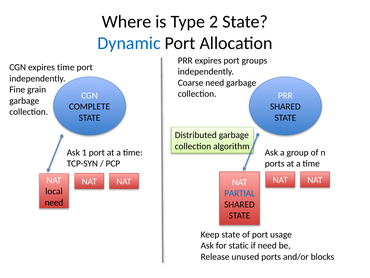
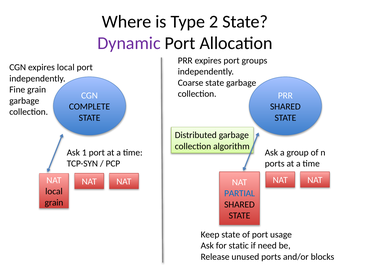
Dynamic colour: blue -> purple
expires time: time -> local
Coarse need: need -> state
need at (54, 202): need -> grain
